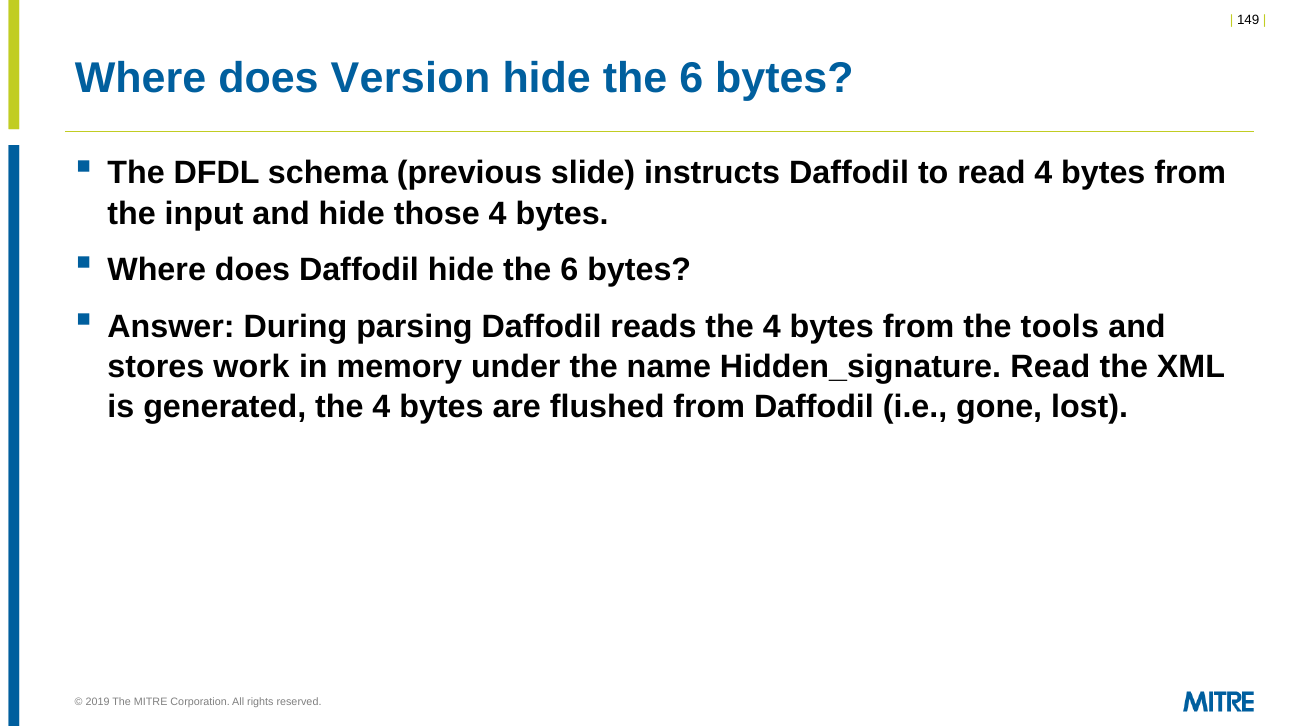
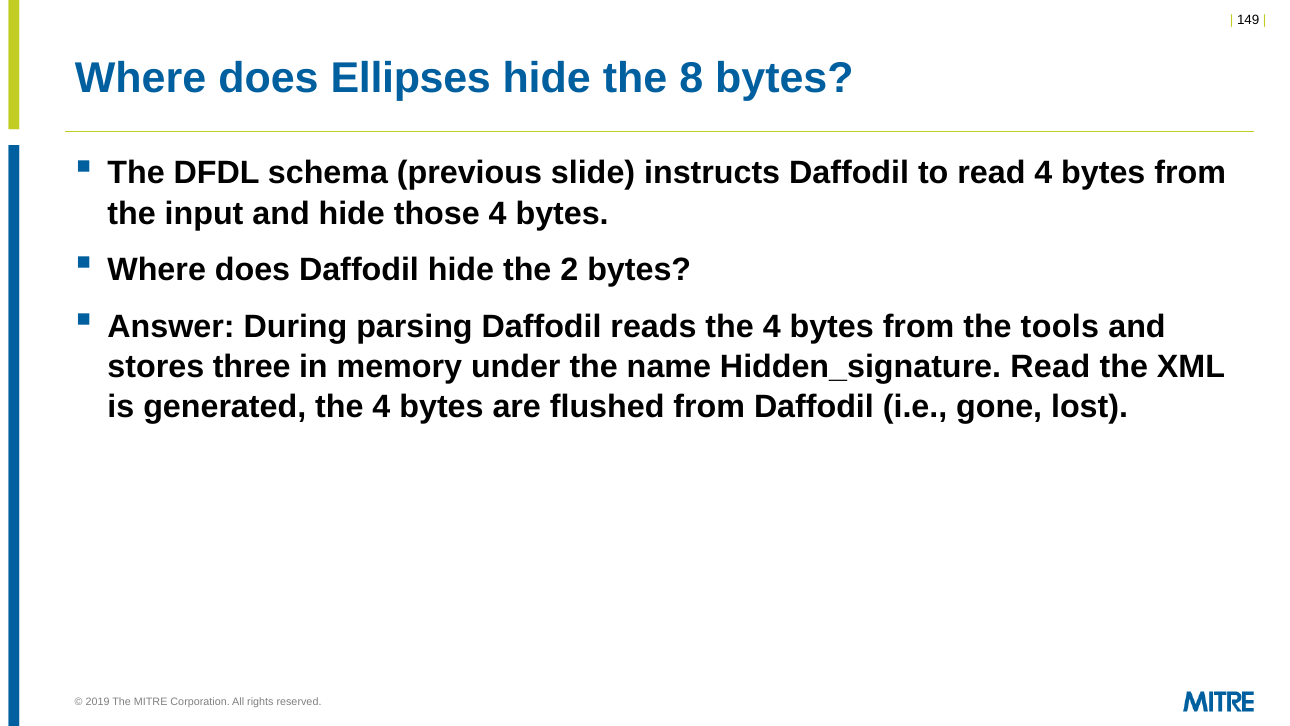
Version: Version -> Ellipses
6 at (691, 78): 6 -> 8
Daffodil hide the 6: 6 -> 2
work: work -> three
